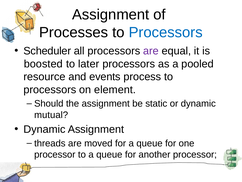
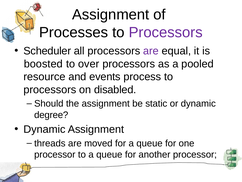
Processors at (166, 32) colour: blue -> purple
later: later -> over
element: element -> disabled
mutual: mutual -> degree
